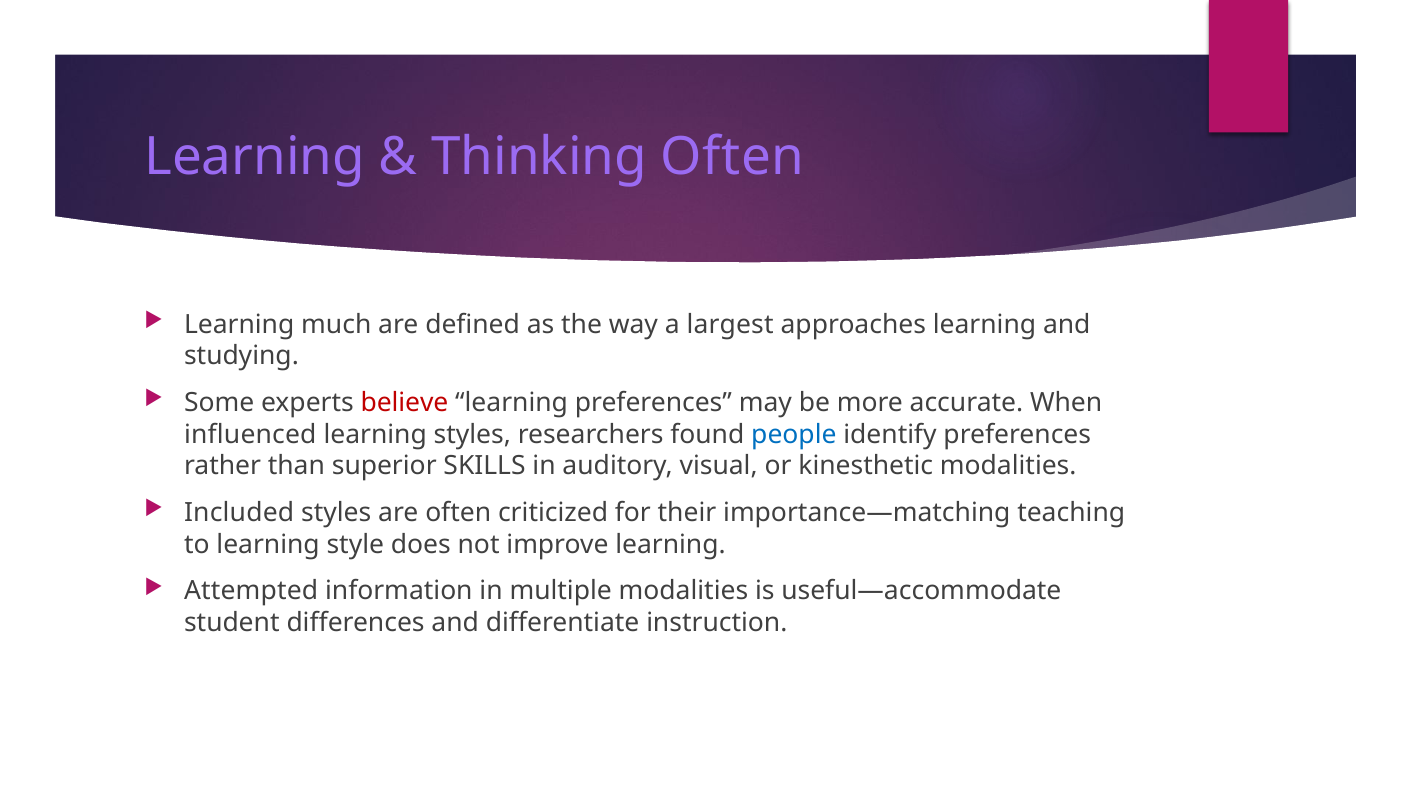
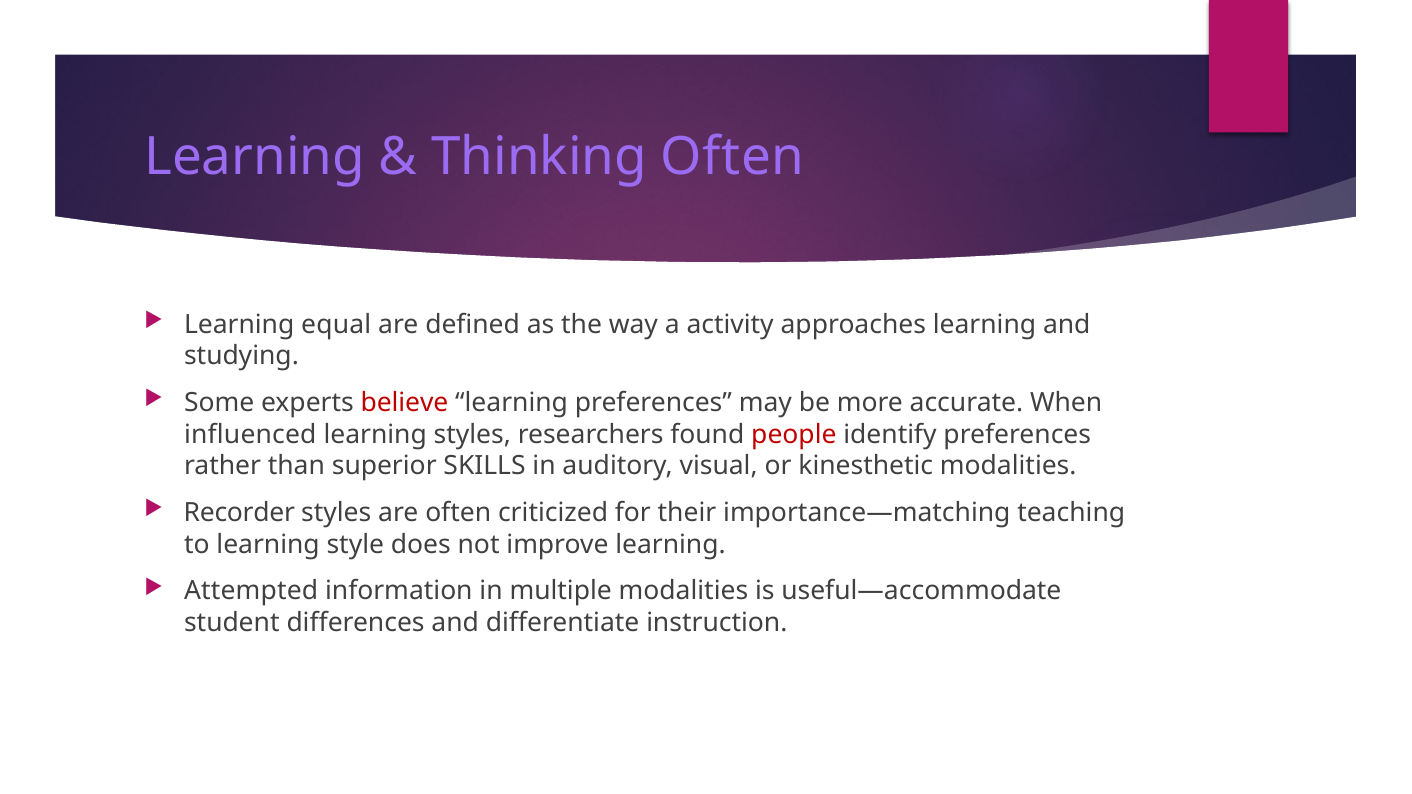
much: much -> equal
largest: largest -> activity
people colour: blue -> red
Included: Included -> Recorder
